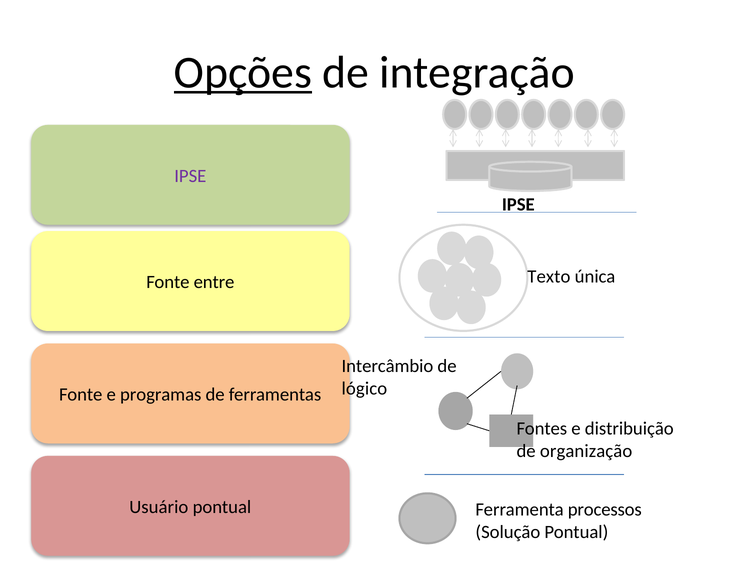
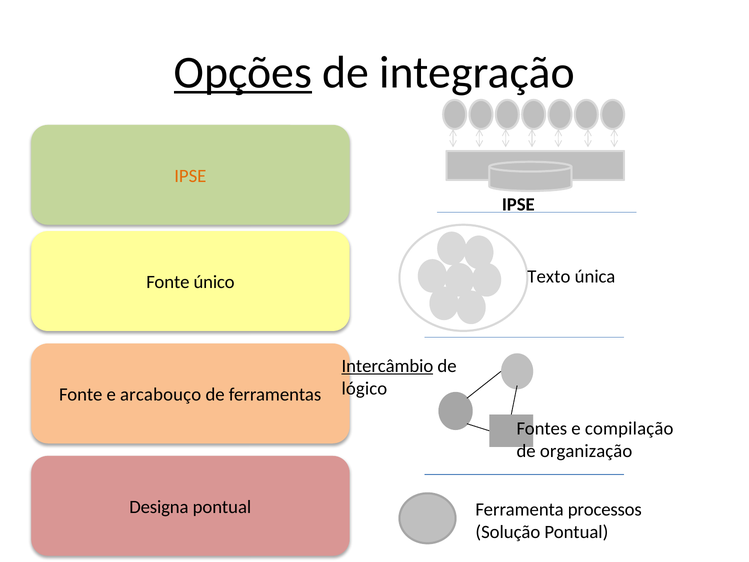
IPSE at (190, 176) colour: purple -> orange
entre: entre -> único
Intercâmbio underline: none -> present
programas: programas -> arcabouço
distribuição: distribuição -> compilação
Usuário: Usuário -> Designa
